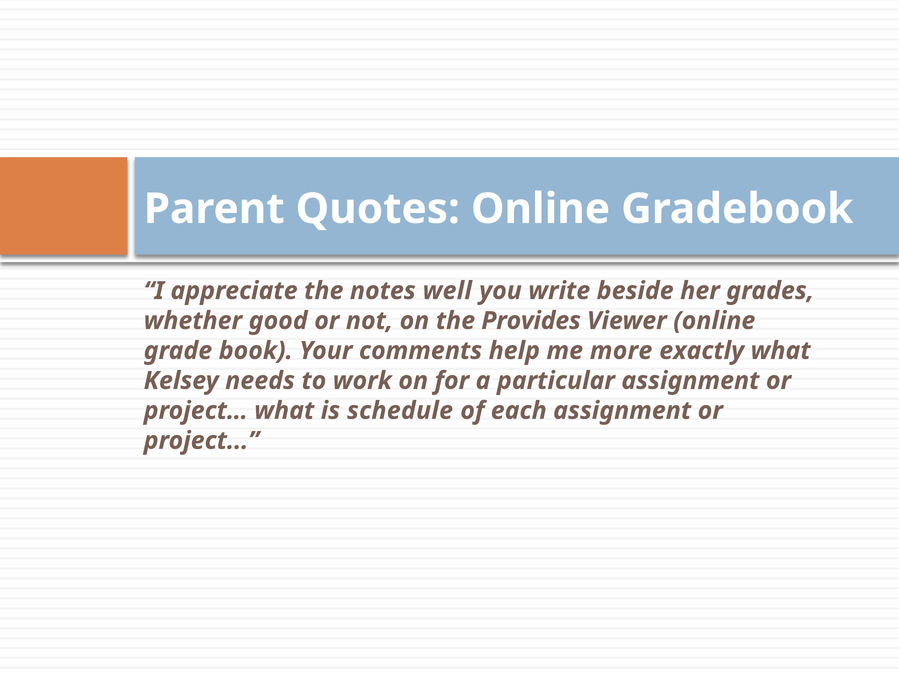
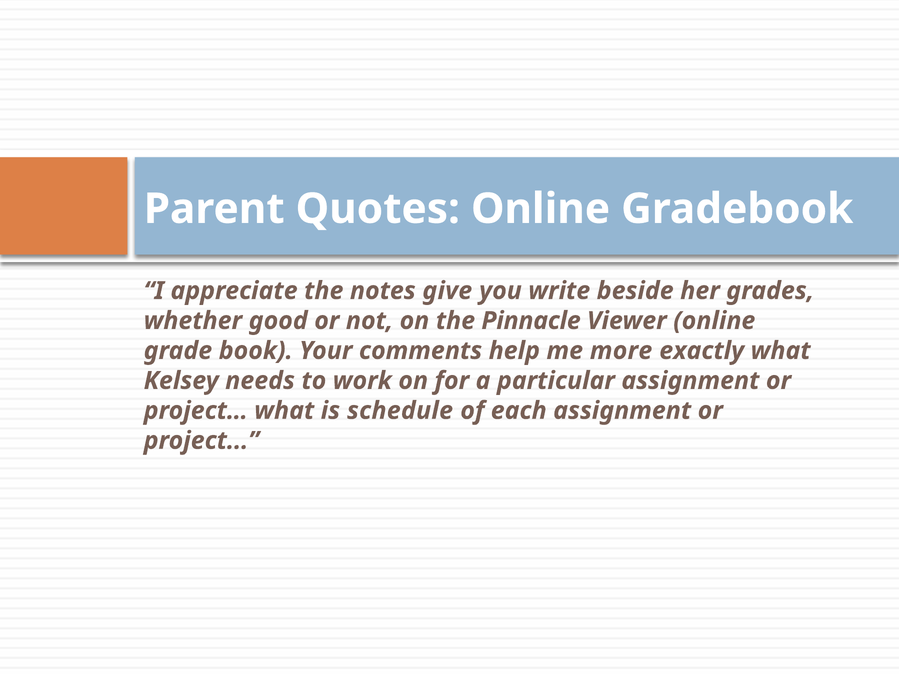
well: well -> give
Provides: Provides -> Pinnacle
